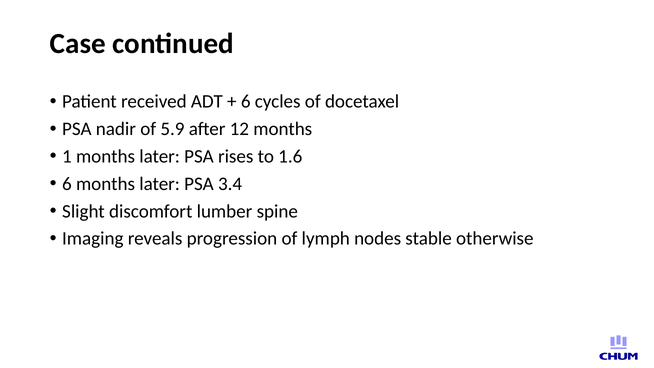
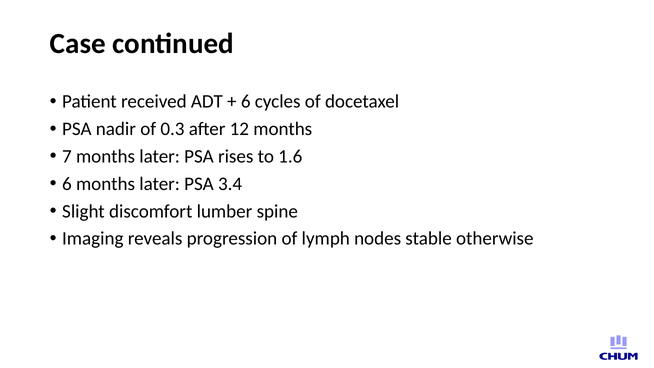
5.9: 5.9 -> 0.3
1: 1 -> 7
